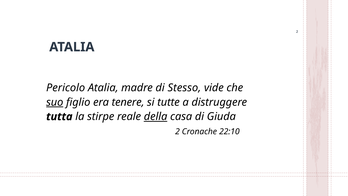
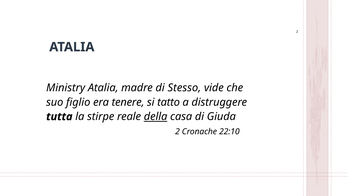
Pericolo: Pericolo -> Ministry
suo underline: present -> none
tutte: tutte -> tatto
